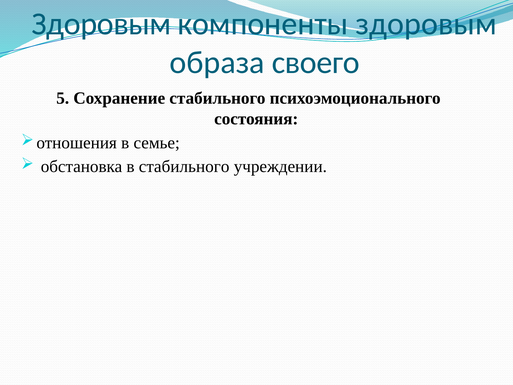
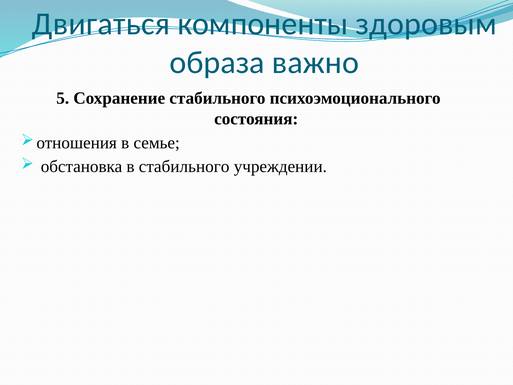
Здоровым at (101, 24): Здоровым -> Двигаться
своего: своего -> важно
